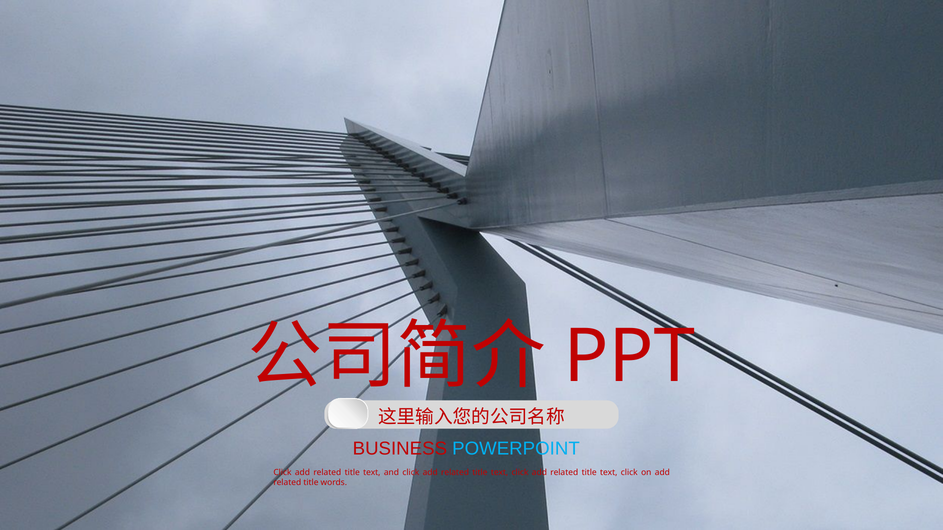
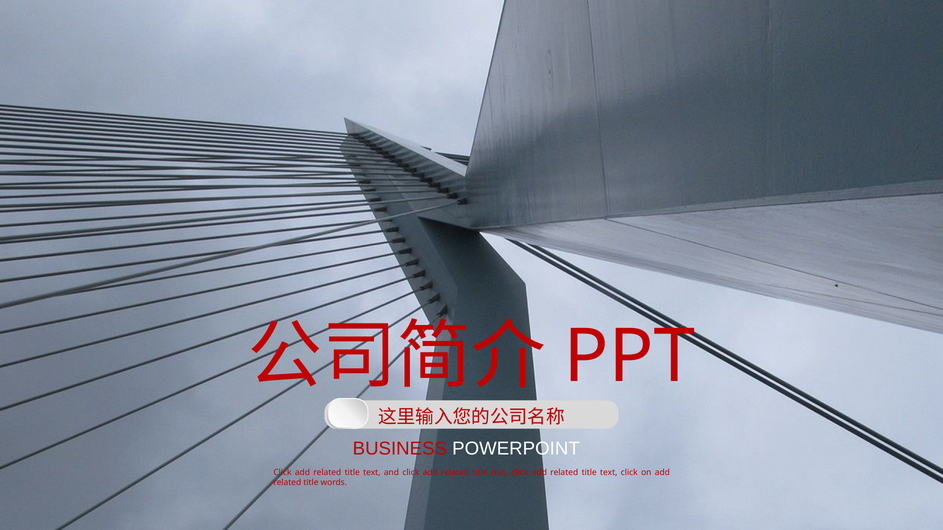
POWERPOINT colour: light blue -> white
